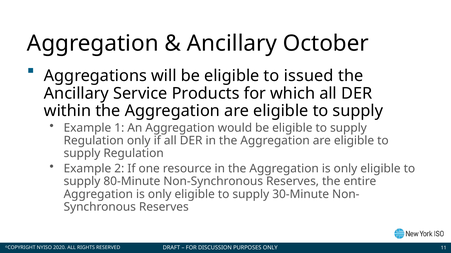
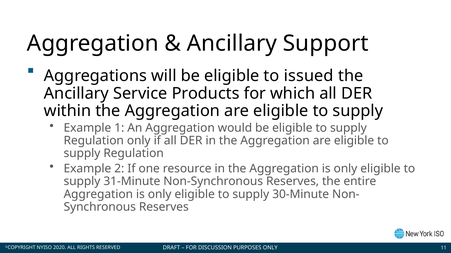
October: October -> Support
80-Minute: 80-Minute -> 31-Minute
